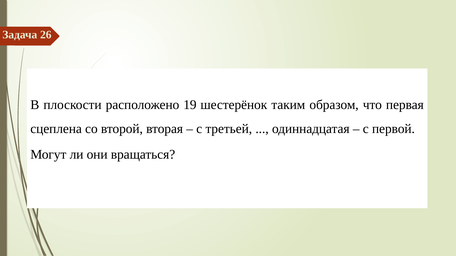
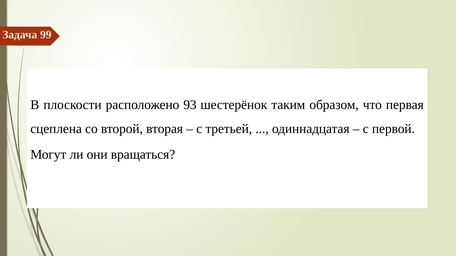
26: 26 -> 99
19: 19 -> 93
